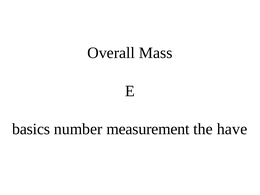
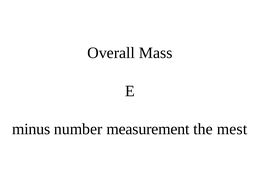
basics: basics -> minus
have: have -> mest
